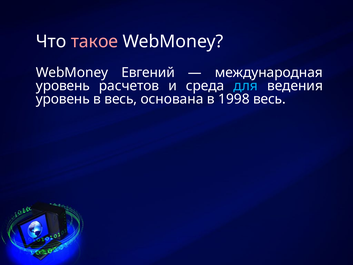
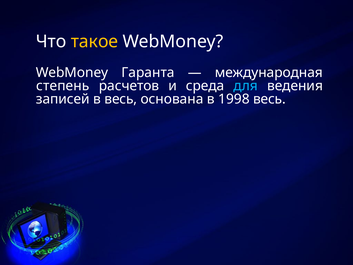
такое colour: pink -> yellow
Евгений: Евгений -> Гаранта
уровень at (63, 86): уровень -> степень
уровень at (63, 99): уровень -> записей
